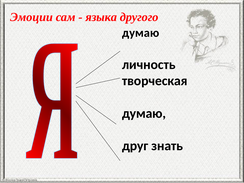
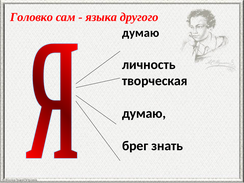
Эмоции: Эмоции -> Головко
друг: друг -> брег
